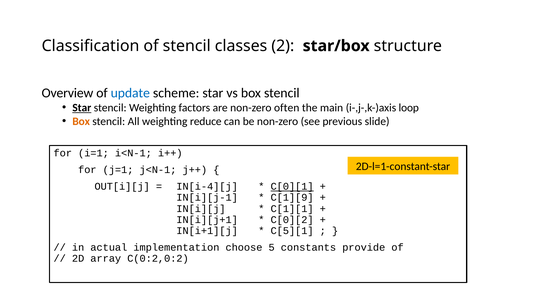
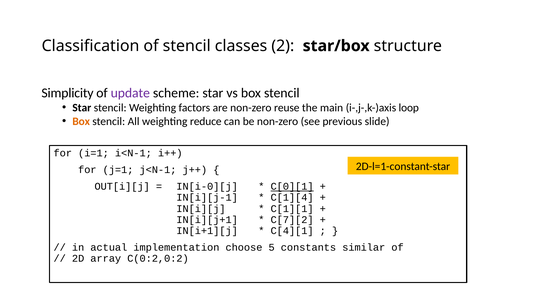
Overview: Overview -> Simplicity
update colour: blue -> purple
Star at (82, 108) underline: present -> none
often: often -> reuse
IN[i-4][j: IN[i-4][j -> IN[i-0][j
C[1][9: C[1][9 -> C[1][4
C[0][2: C[0][2 -> C[7][2
C[5][1: C[5][1 -> C[4][1
provide: provide -> similar
